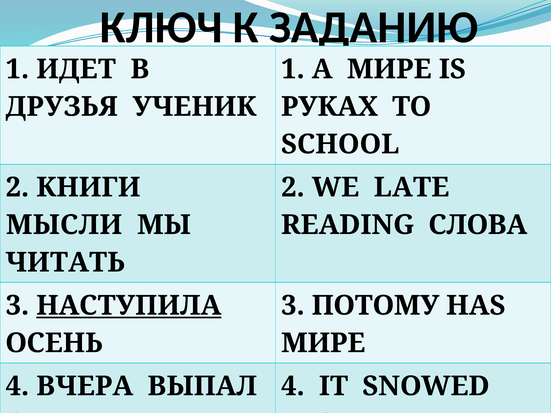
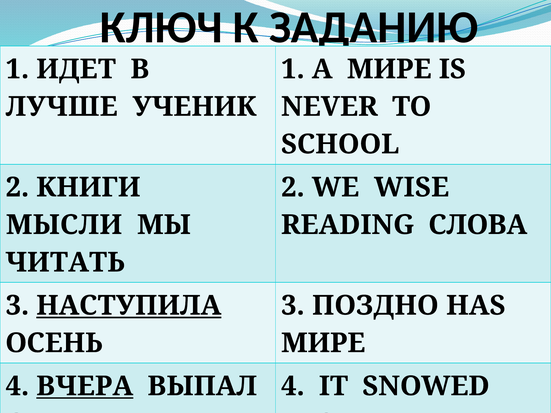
ДРУЗЬЯ: ДРУЗЬЯ -> ЛУЧШЕ
РУКАХ: РУКАХ -> NEVER
LATE: LATE -> WISE
ПОТОМУ: ПОТОМУ -> ПОЗДНО
ВЧЕРА underline: none -> present
